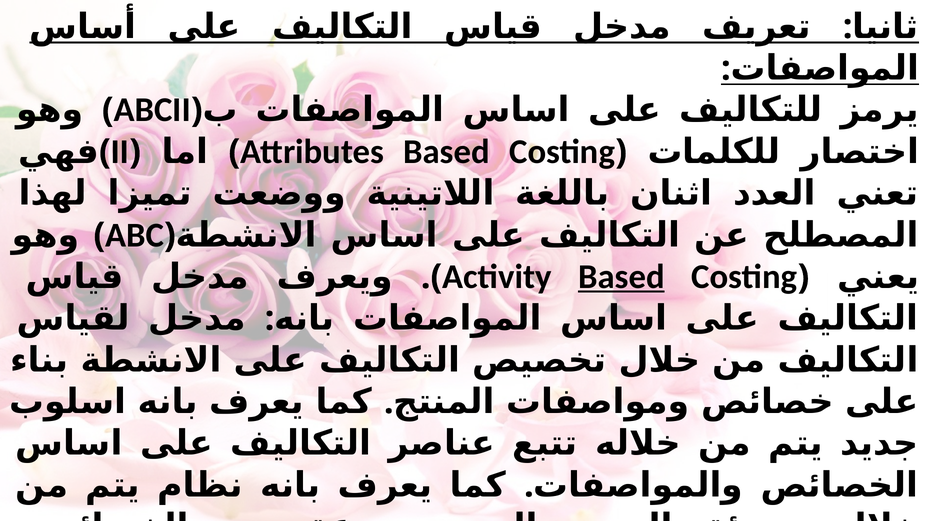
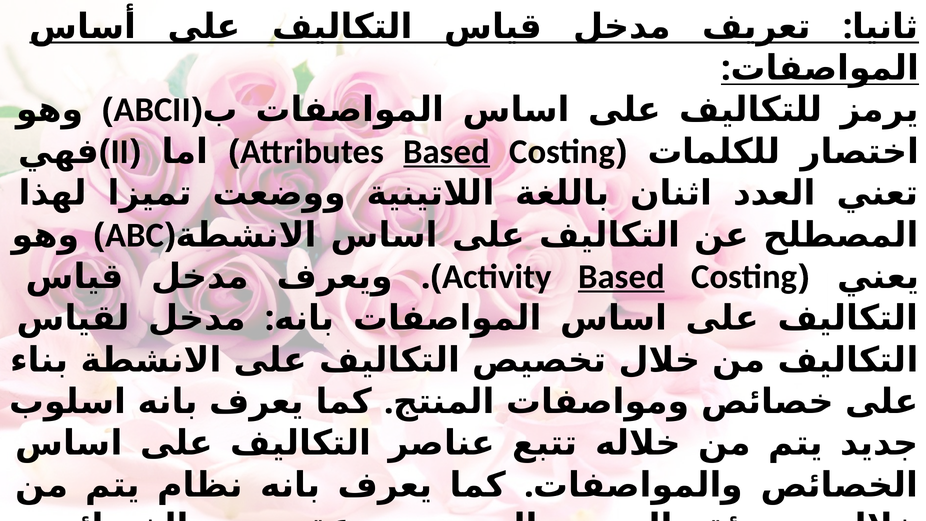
Based at (447, 152) underline: none -> present
